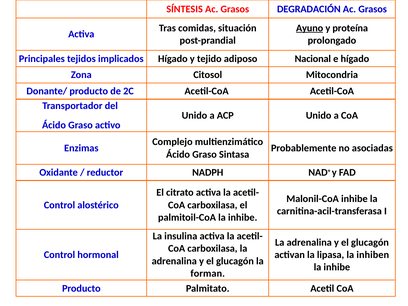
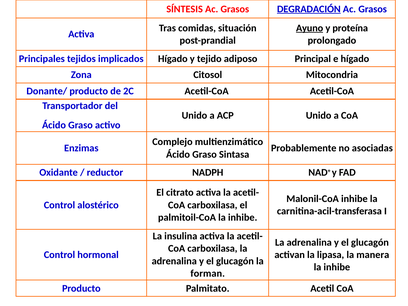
DEGRADACIÓN underline: none -> present
Nacional: Nacional -> Principal
inhiben: inhiben -> manera
